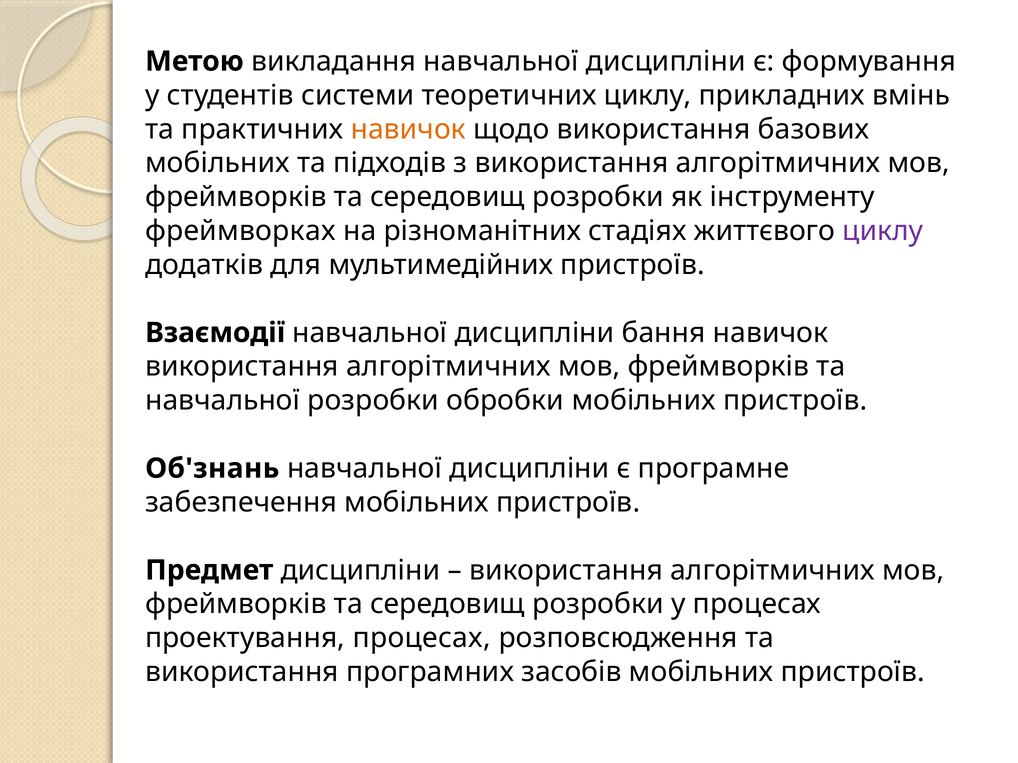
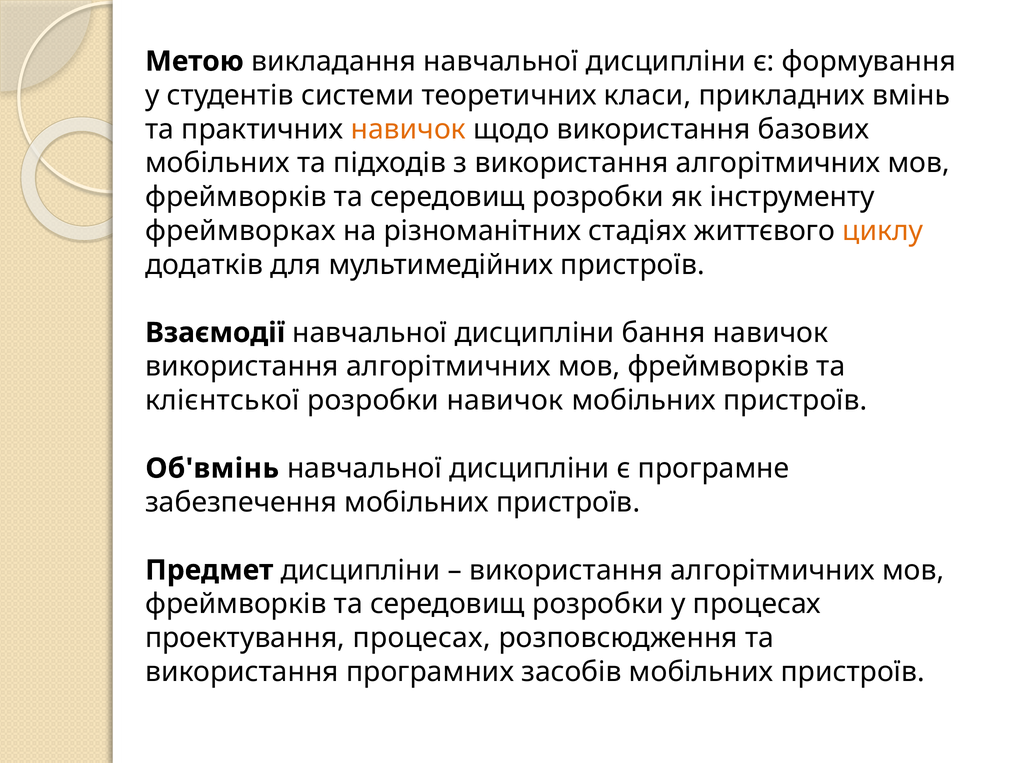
теоретичних циклу: циклу -> класи
циклу at (883, 231) colour: purple -> orange
навчальної at (223, 401): навчальної -> клієнтської
розробки обробки: обробки -> навичок
Об'знань: Об'знань -> Об'вмінь
